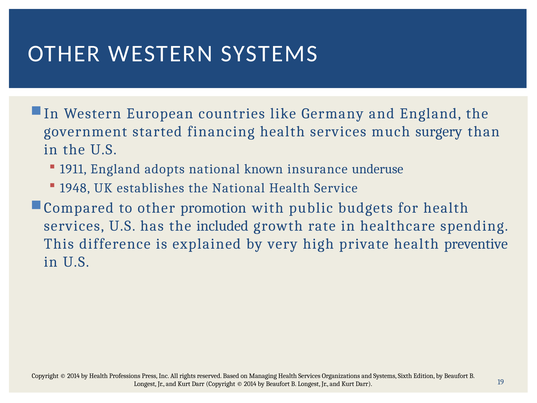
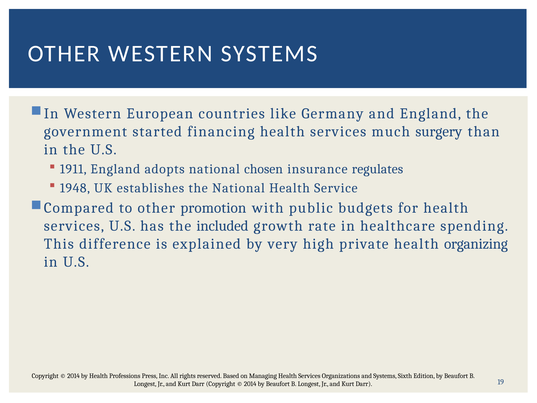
known: known -> chosen
underuse: underuse -> regulates
preventive: preventive -> organizing
